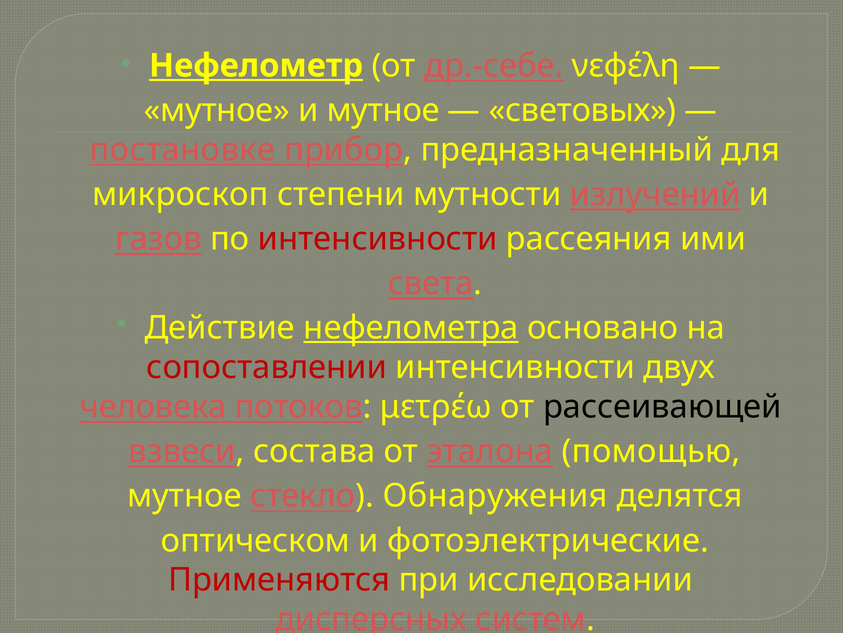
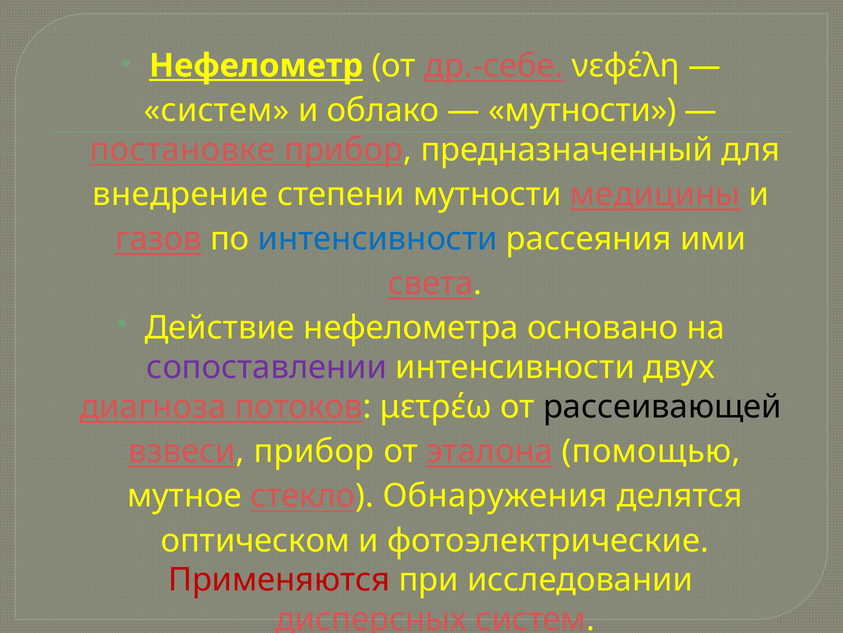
мутное at (217, 110): мутное -> систем
и мутное: мутное -> облако
световых at (583, 110): световых -> мутности
микроскоп: микроскоп -> внедрение
излучений: излучений -> медицины
интенсивности at (378, 239) colour: red -> blue
нефелометра underline: present -> none
сопоставлении colour: red -> purple
человека: человека -> диагноза
взвеси состава: состава -> прибор
